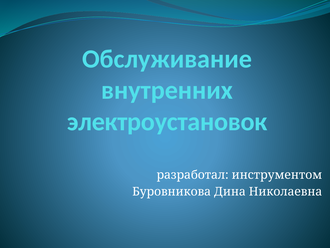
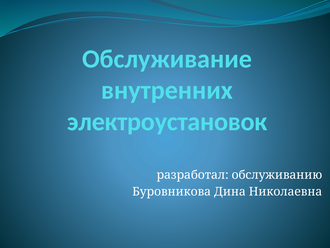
инструментом: инструментом -> обслуживанию
